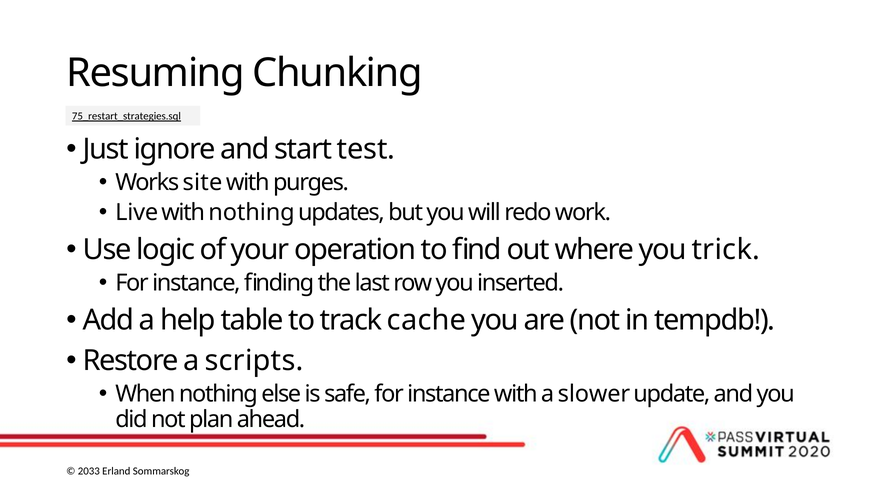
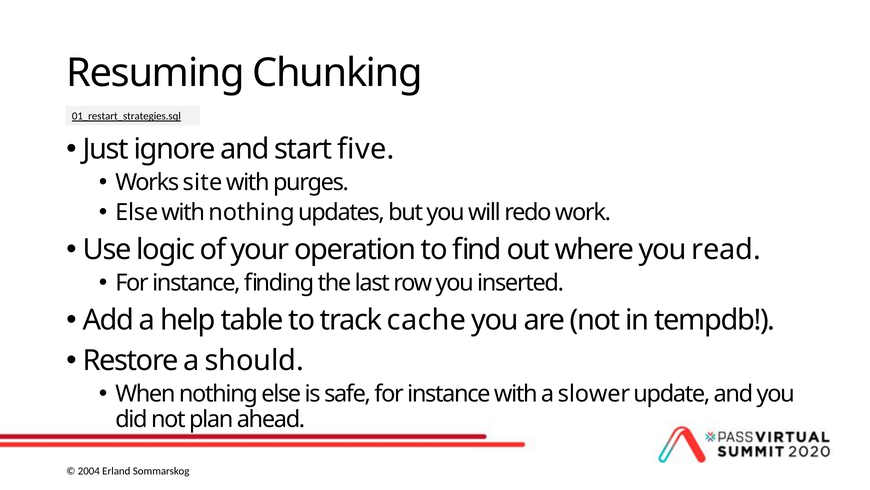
75_restart_strategies.sql: 75_restart_strategies.sql -> 01_restart_strategies.sql
test: test -> five
Live at (137, 212): Live -> Else
trick: trick -> read
scripts: scripts -> should
2033: 2033 -> 2004
